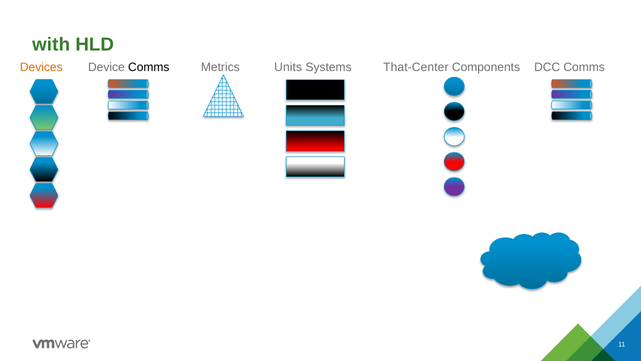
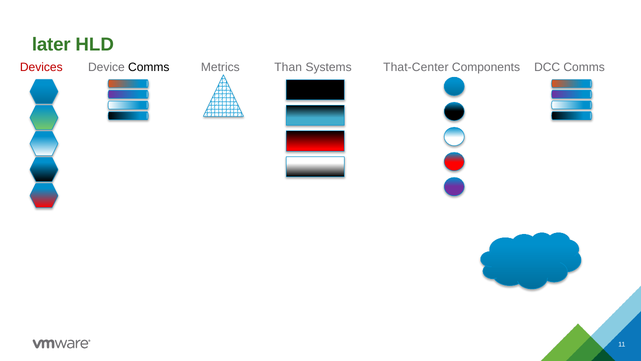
with: with -> later
Devices colour: orange -> red
Units: Units -> Than
